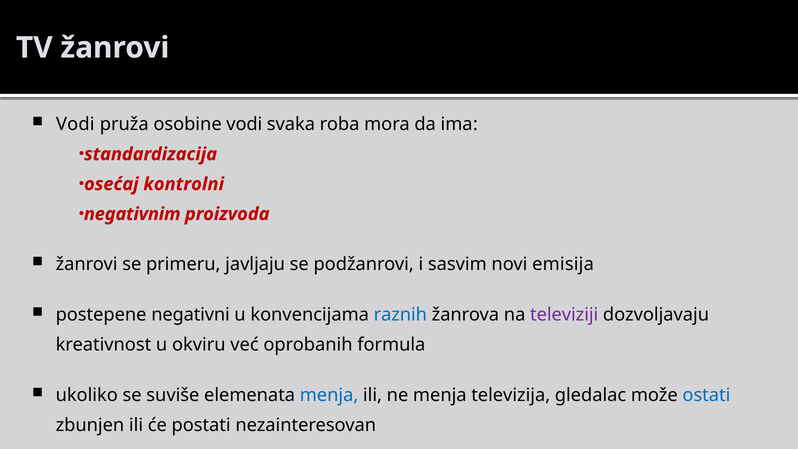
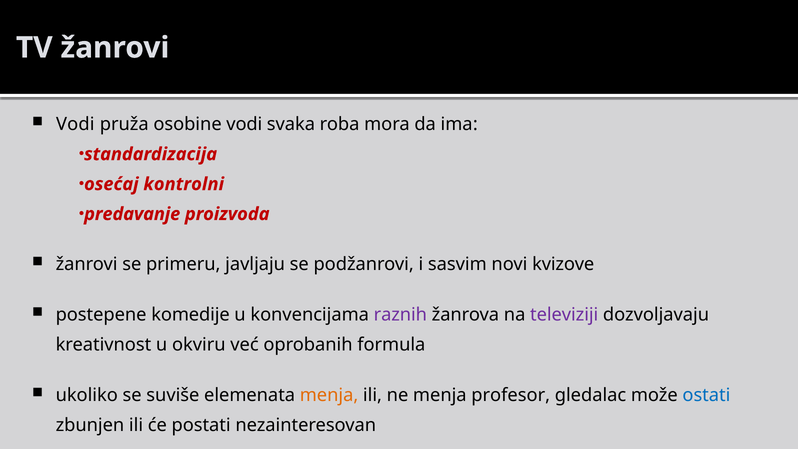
negativnim: negativnim -> predavanje
emisija: emisija -> kvizove
negativni: negativni -> komedije
raznih colour: blue -> purple
menja at (329, 395) colour: blue -> orange
televizija: televizija -> profesor
